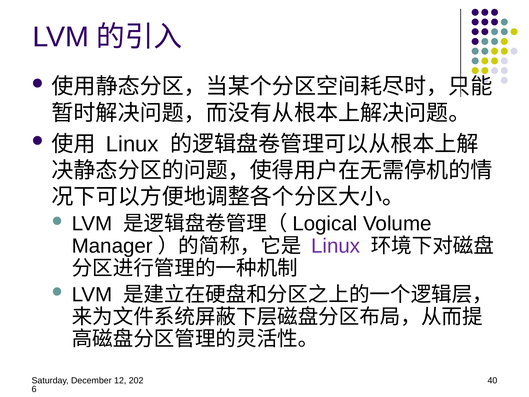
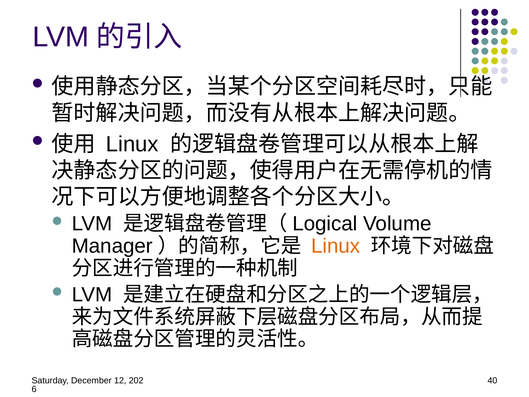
Linux at (336, 246) colour: purple -> orange
